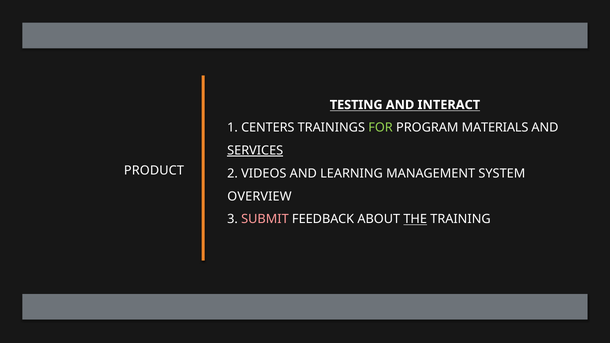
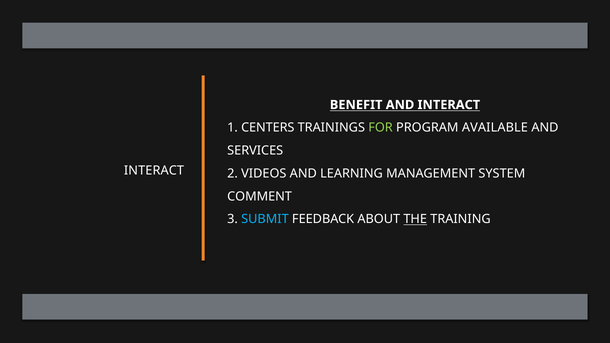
TESTING: TESTING -> BENEFIT
MATERIALS: MATERIALS -> AVAILABLE
SERVICES underline: present -> none
PRODUCT at (154, 170): PRODUCT -> INTERACT
OVERVIEW: OVERVIEW -> COMMENT
SUBMIT colour: pink -> light blue
